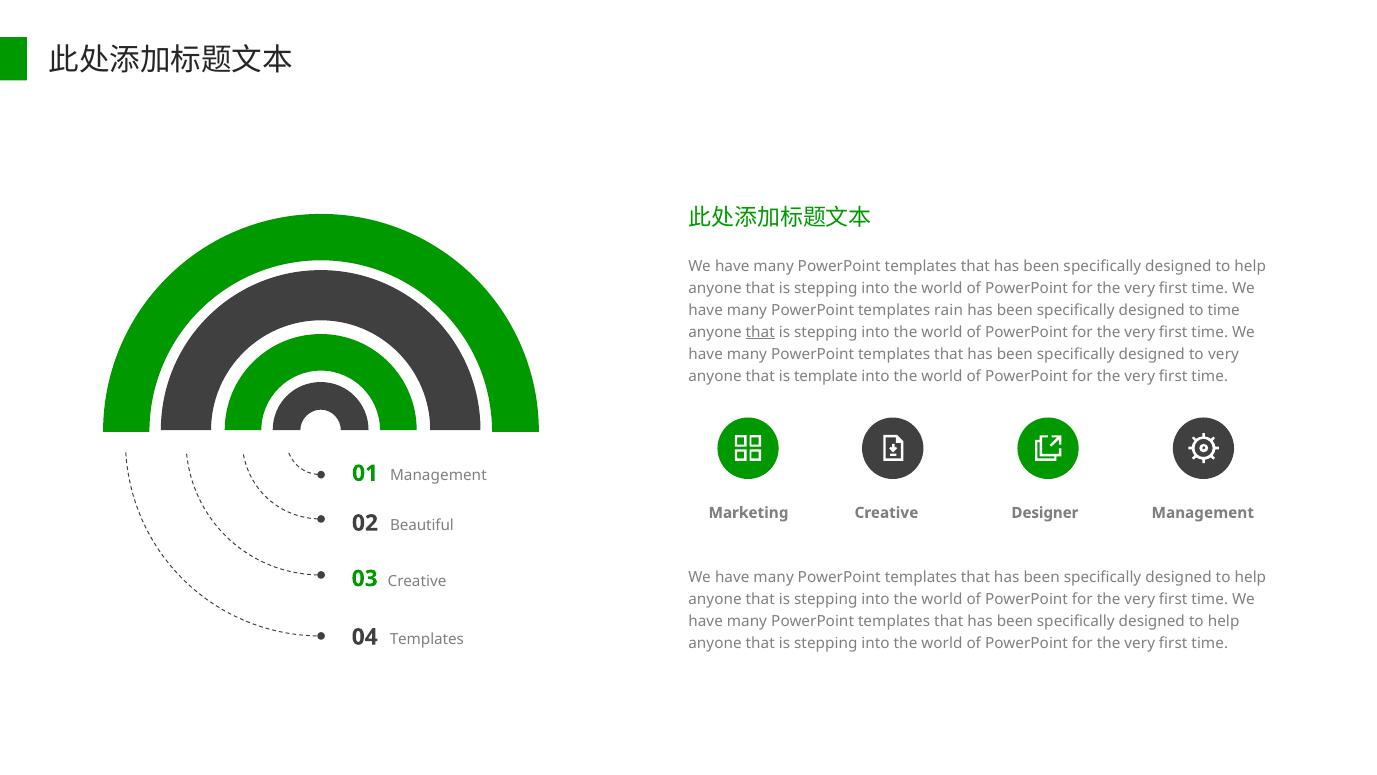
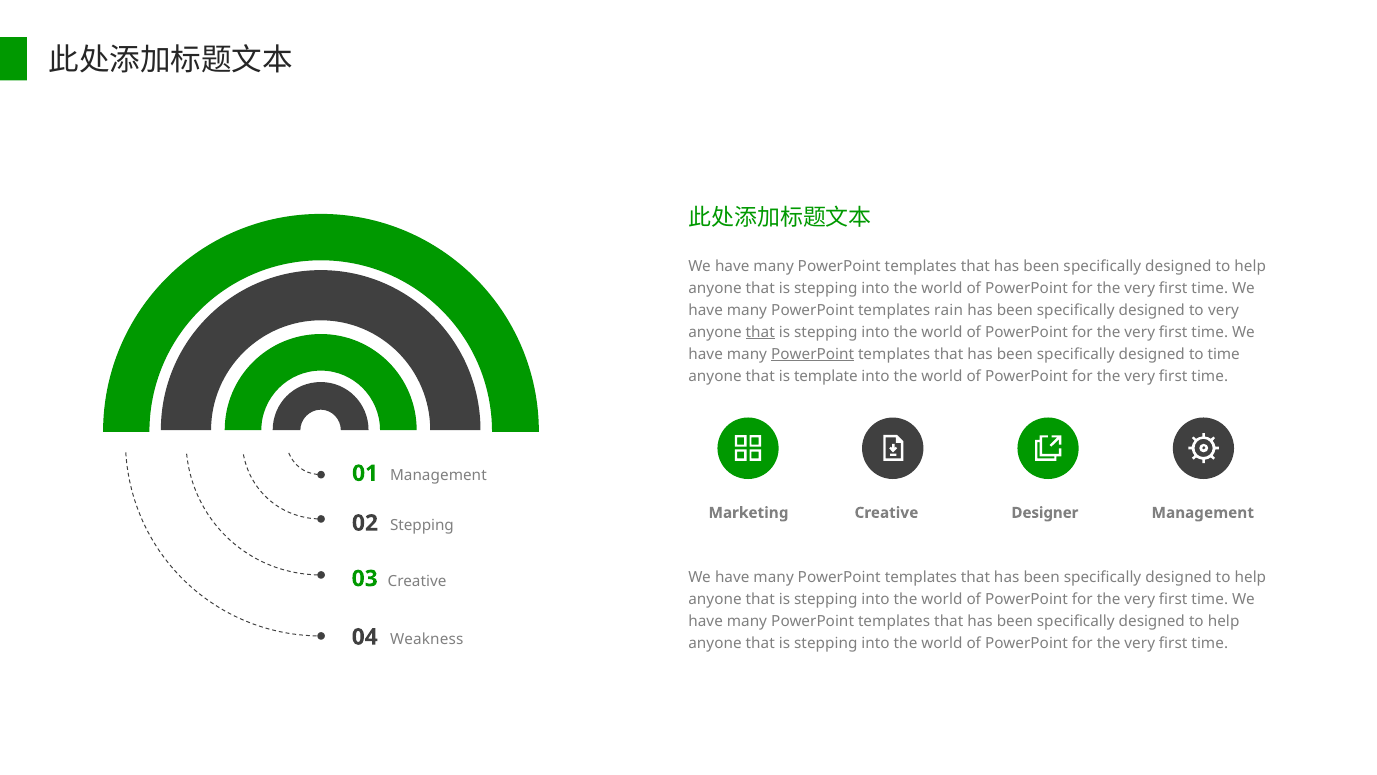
to time: time -> very
PowerPoint at (813, 354) underline: none -> present
to very: very -> time
02 Beautiful: Beautiful -> Stepping
04 Templates: Templates -> Weakness
